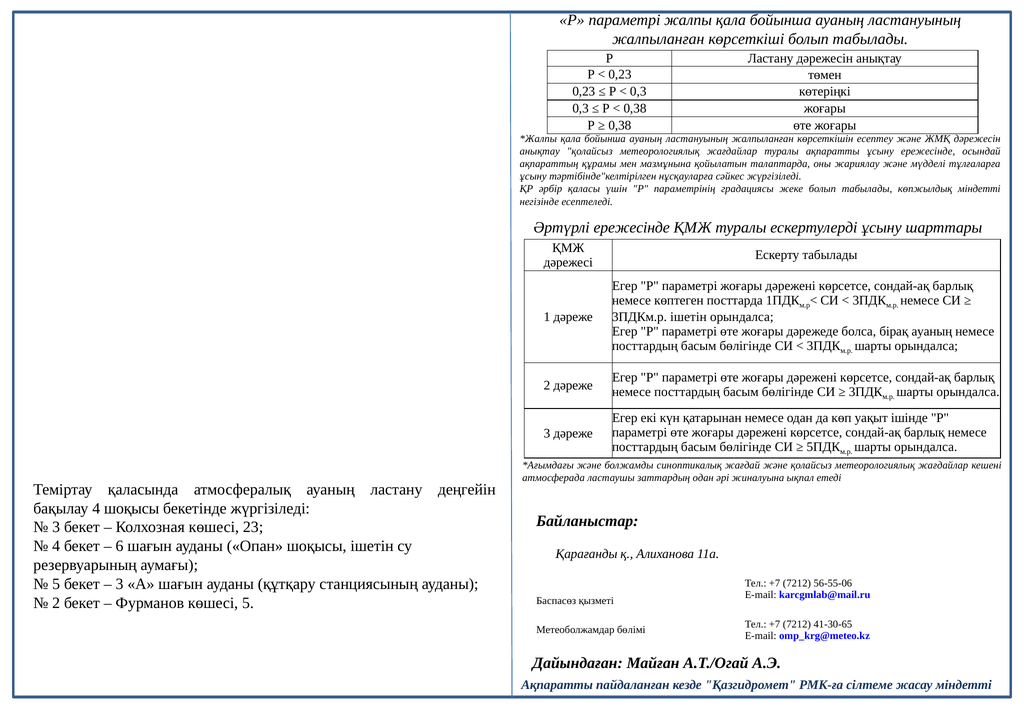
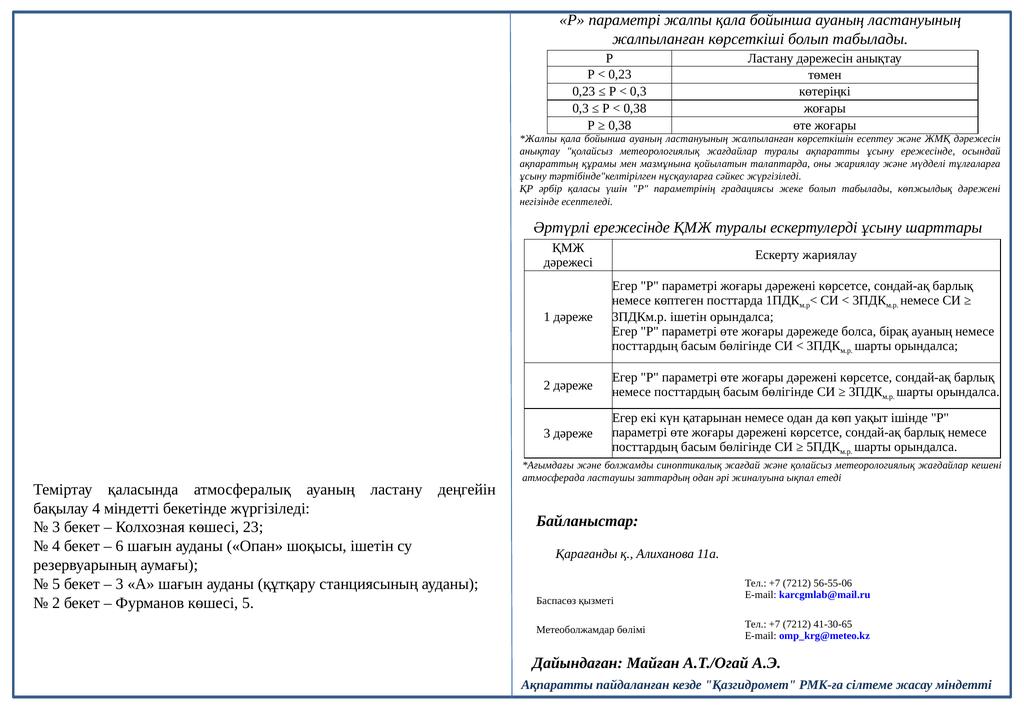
көпжылдық міндетті: міндетті -> дәрежені
Ескерту табылады: табылады -> жариялау
4 шоқысы: шоқысы -> міндетті
